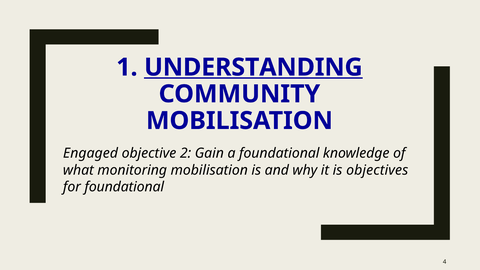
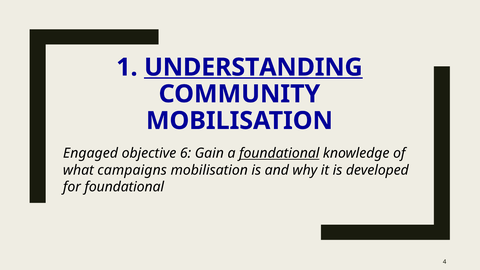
2: 2 -> 6
foundational at (279, 153) underline: none -> present
monitoring: monitoring -> campaigns
objectives: objectives -> developed
